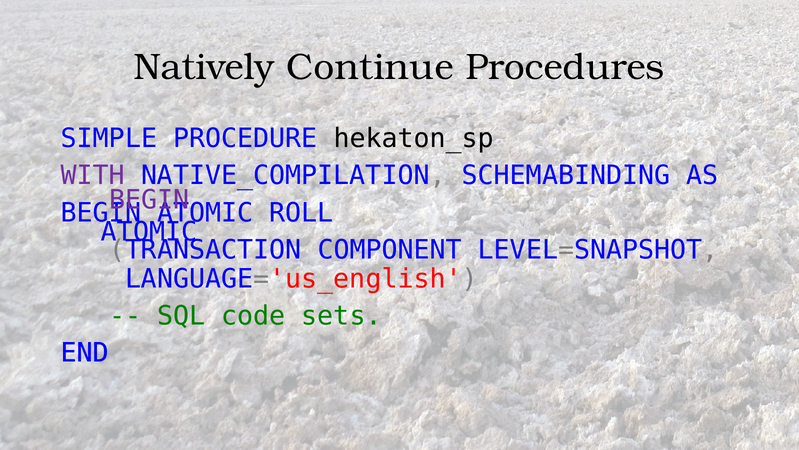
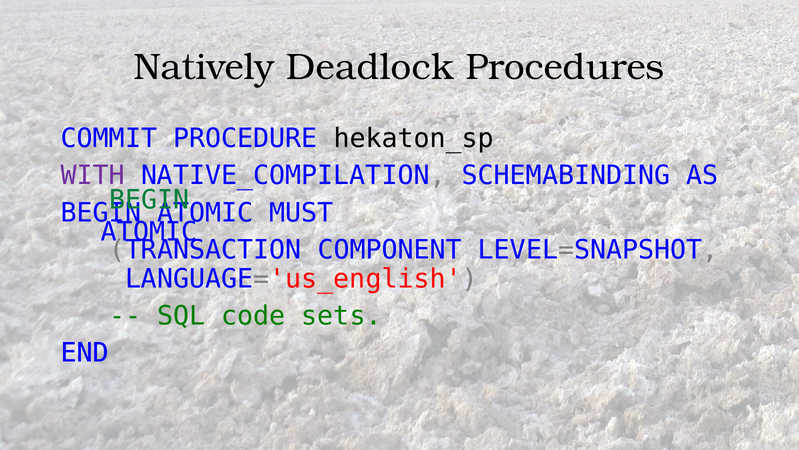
Continue: Continue -> Deadlock
SIMPLE: SIMPLE -> COMMIT
BEGIN at (149, 199) colour: purple -> green
ROLL: ROLL -> MUST
